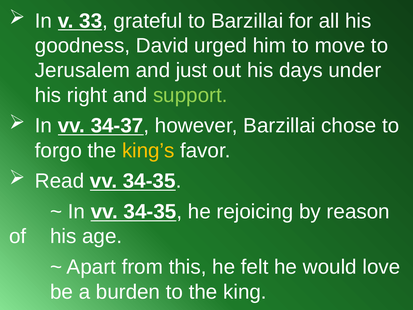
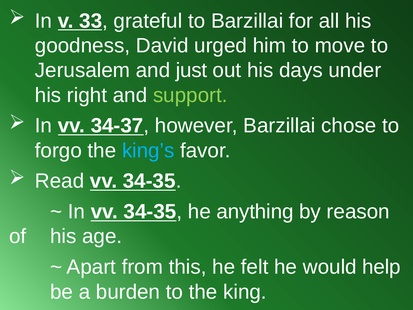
king’s colour: yellow -> light blue
rejoicing: rejoicing -> anything
love: love -> help
